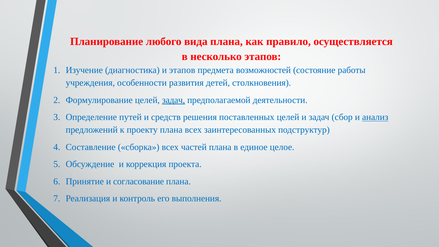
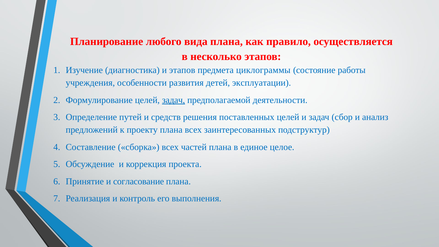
возможностей: возможностей -> циклограммы
столкновения: столкновения -> эксплуатации
анализ underline: present -> none
